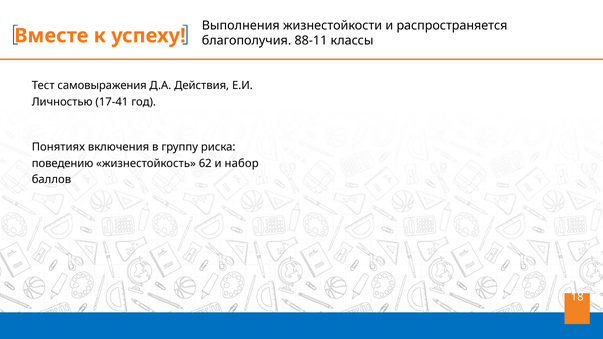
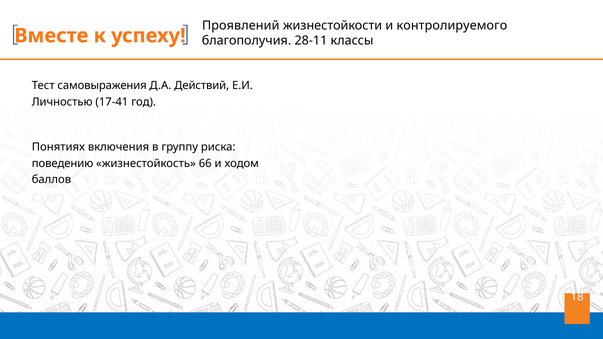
Выполнения: Выполнения -> Проявлений
распространяется: распространяется -> контролируемого
88-11: 88-11 -> 28-11
Действия: Действия -> Действий
62: 62 -> 66
набор: набор -> ходом
